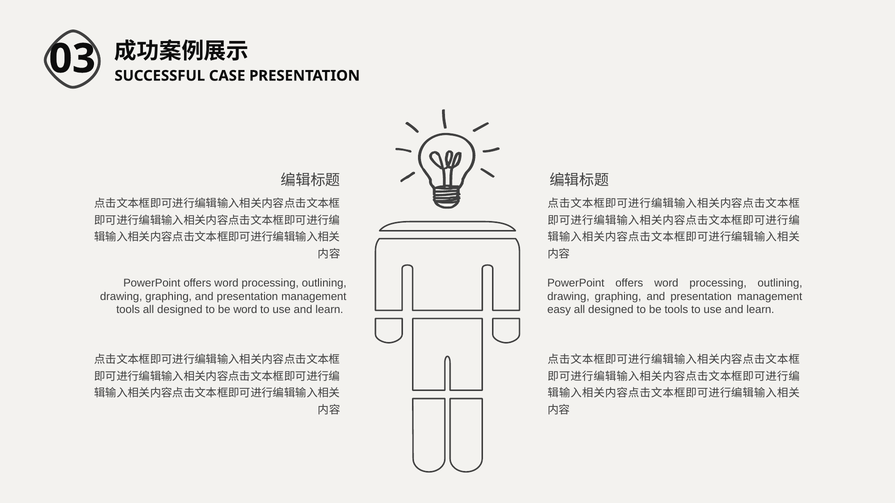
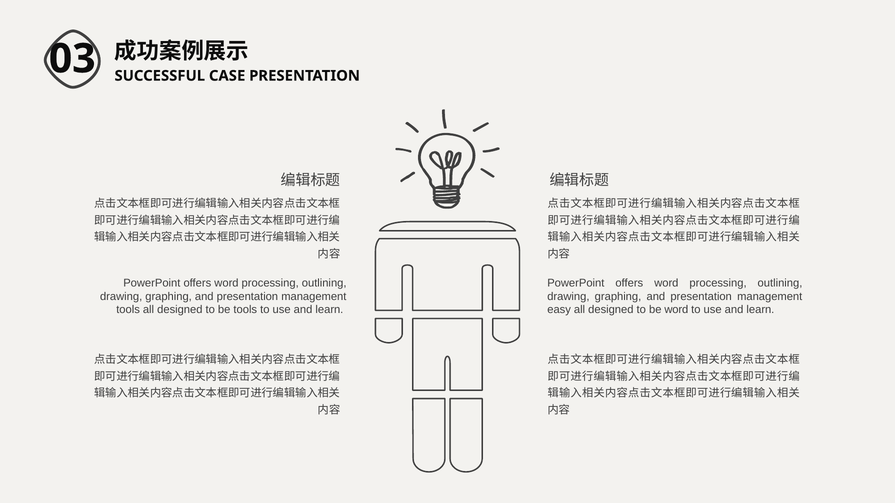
be word: word -> tools
be tools: tools -> word
